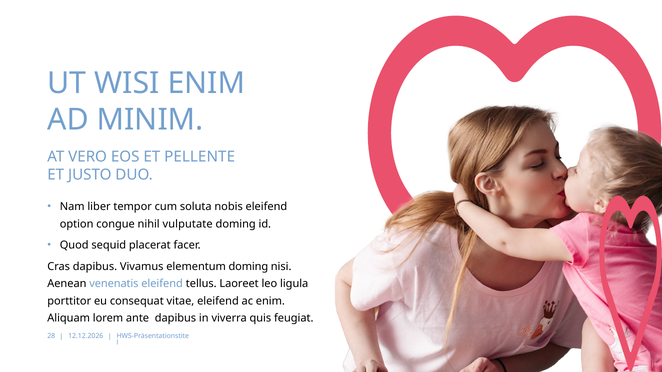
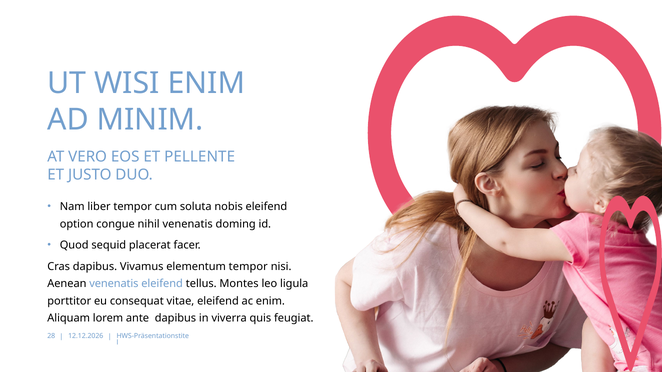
nihil vulputate: vulputate -> venenatis
elementum doming: doming -> tempor
Laoreet: Laoreet -> Montes
